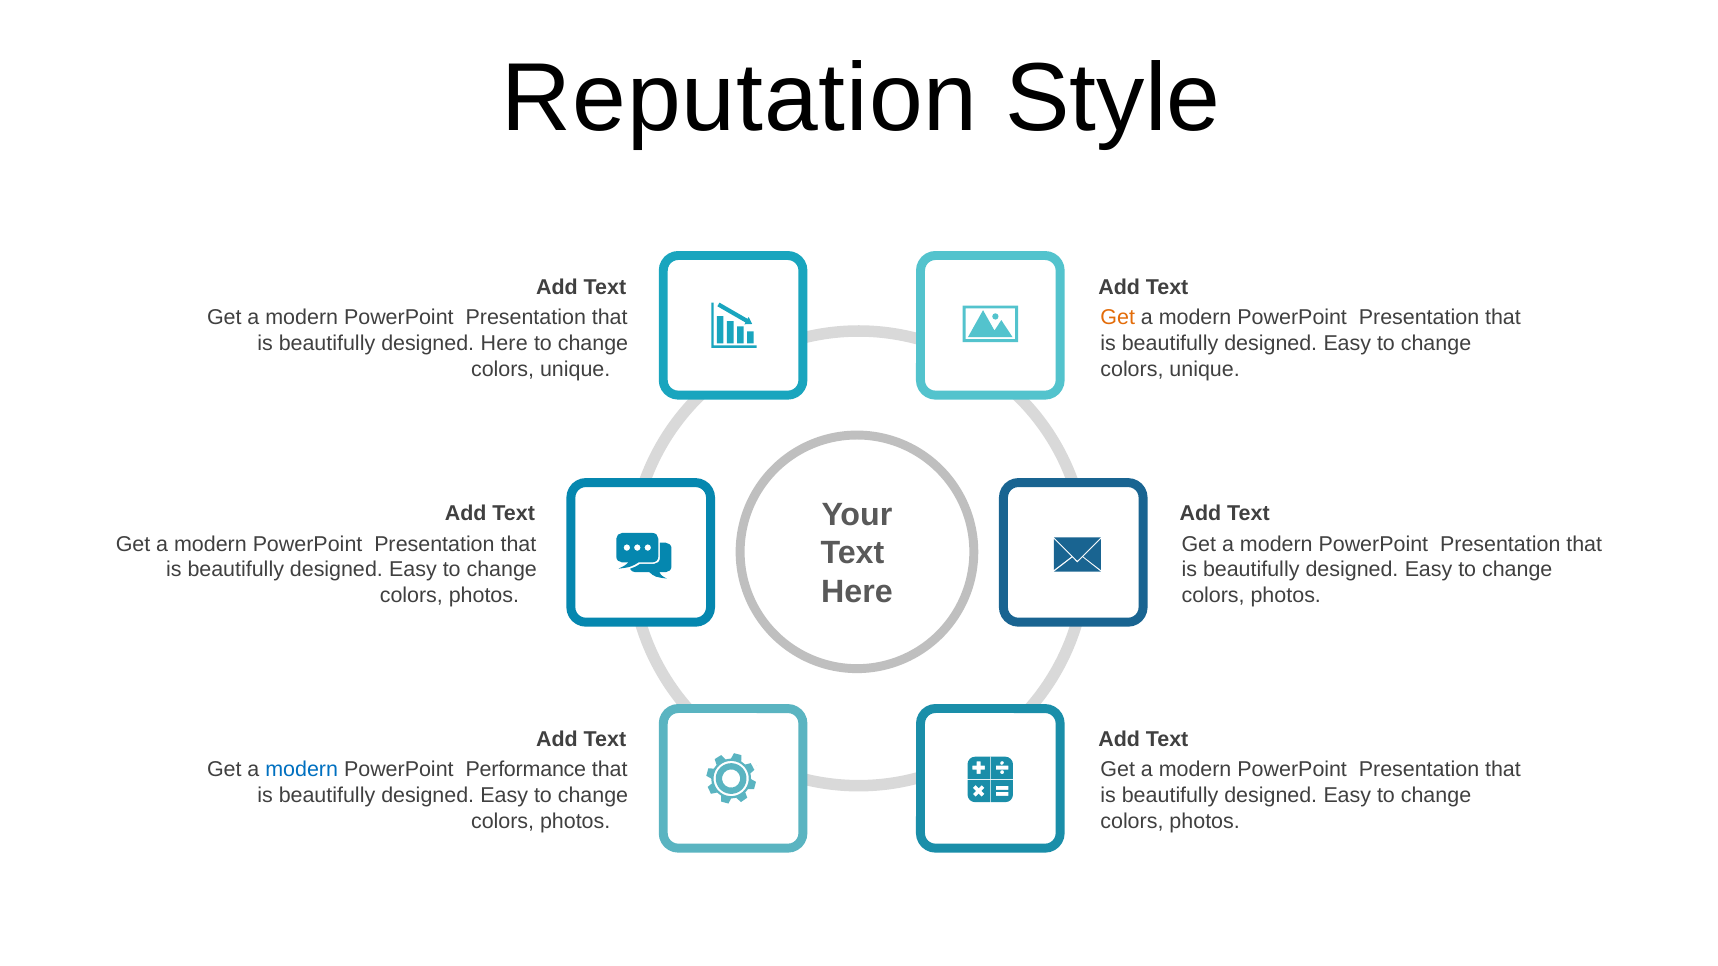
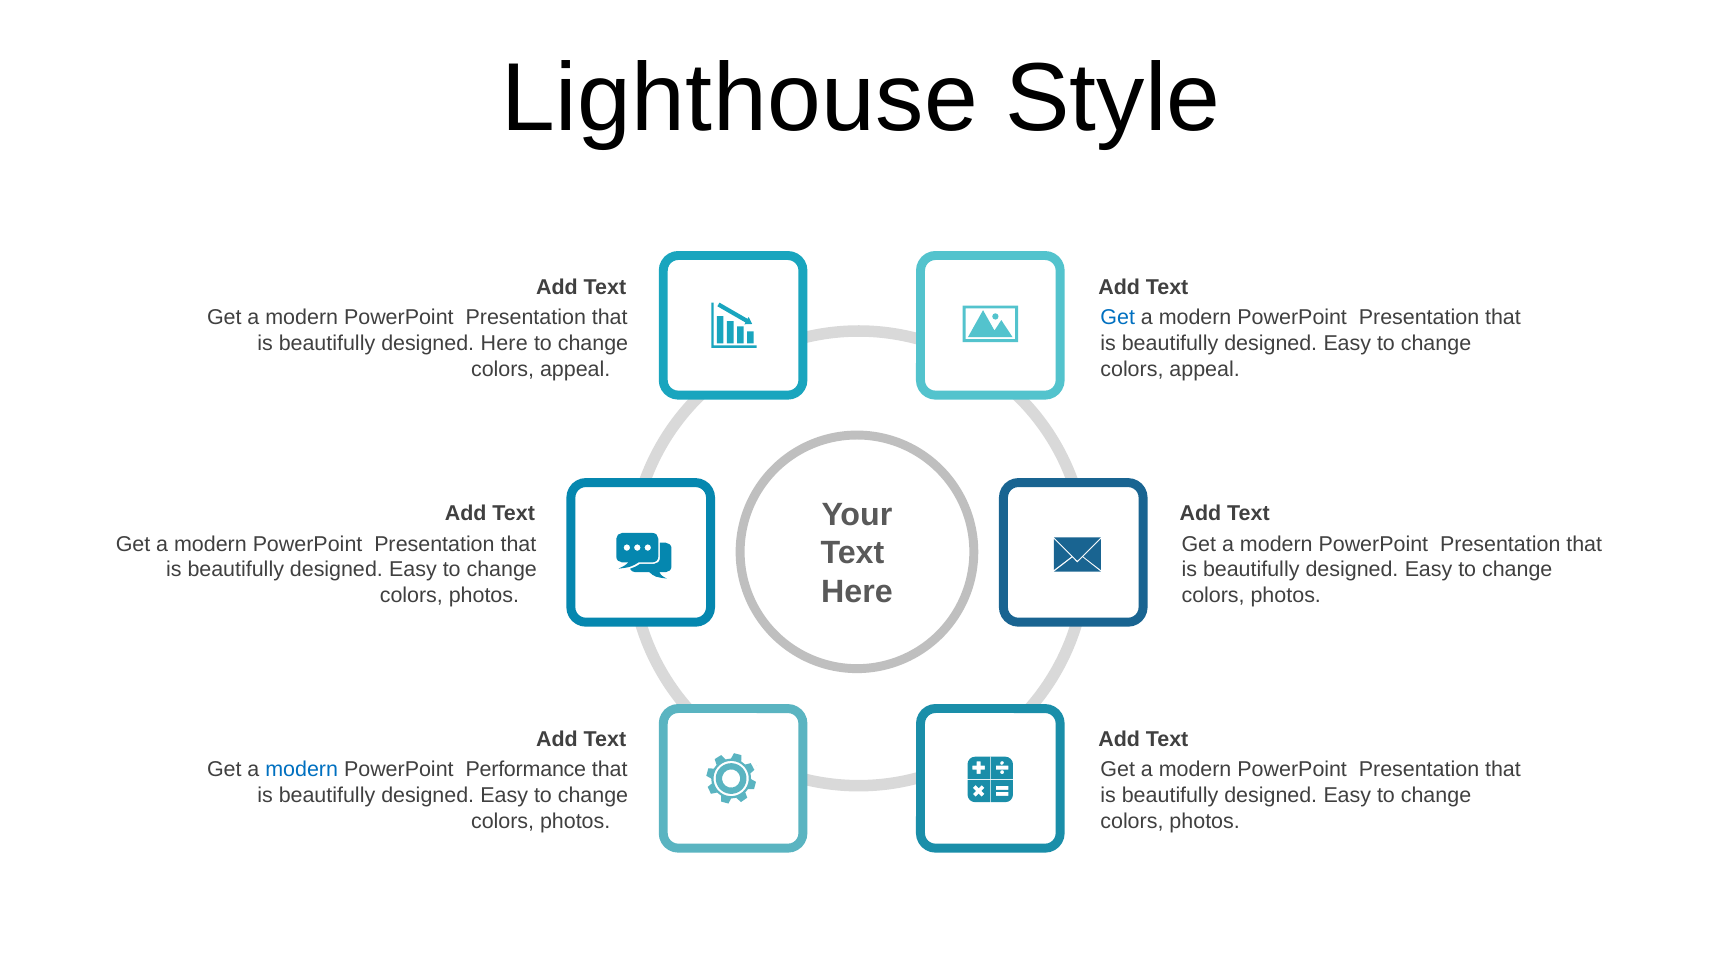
Reputation: Reputation -> Lighthouse
Get at (1118, 318) colour: orange -> blue
unique at (575, 370): unique -> appeal
unique at (1205, 370): unique -> appeal
